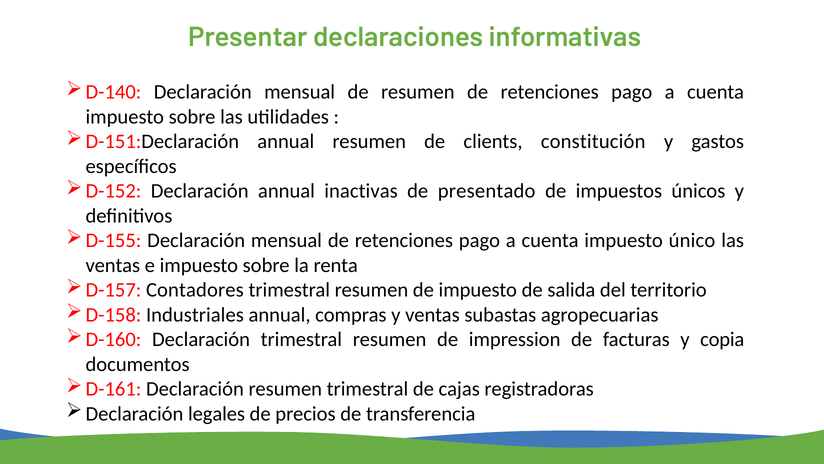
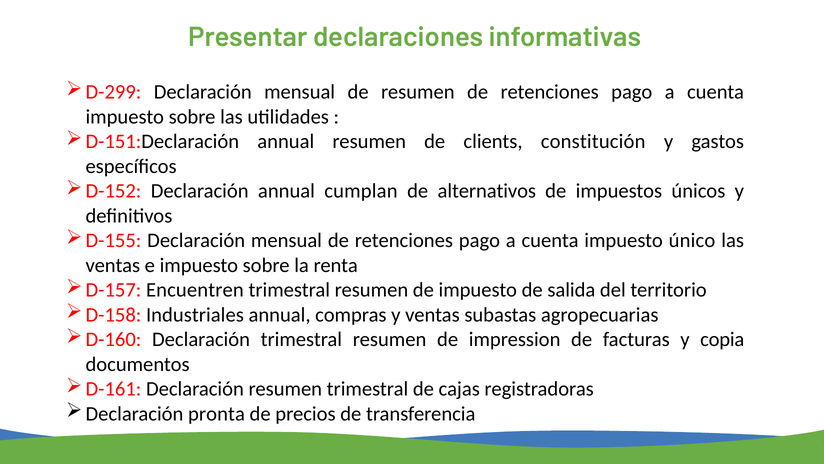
D-140: D-140 -> D-299
inactivas: inactivas -> cumplan
presentado: presentado -> alternativos
Contadores: Contadores -> Encuentren
legales: legales -> pronta
